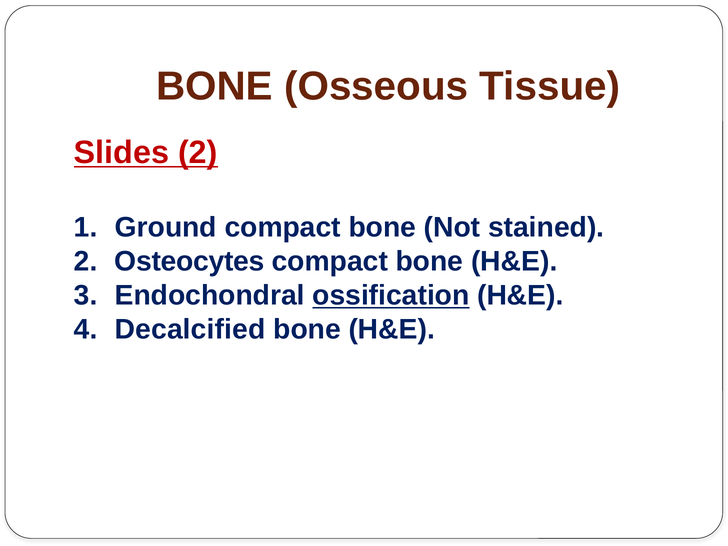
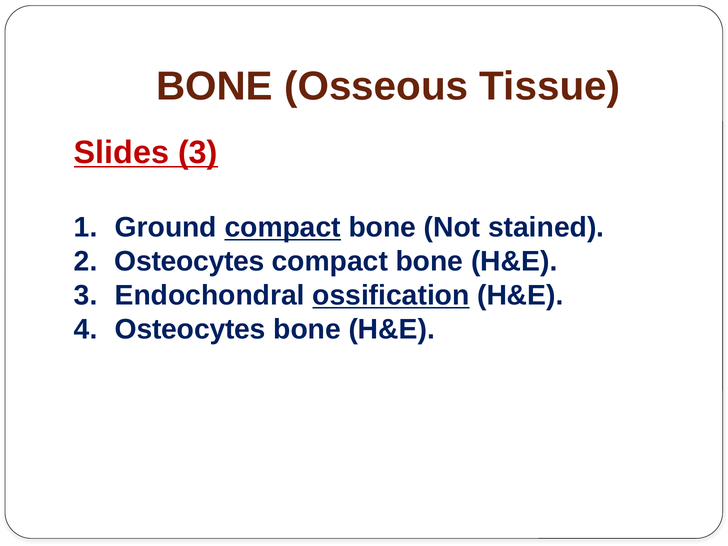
Slides 2: 2 -> 3
compact at (283, 228) underline: none -> present
4 Decalcified: Decalcified -> Osteocytes
